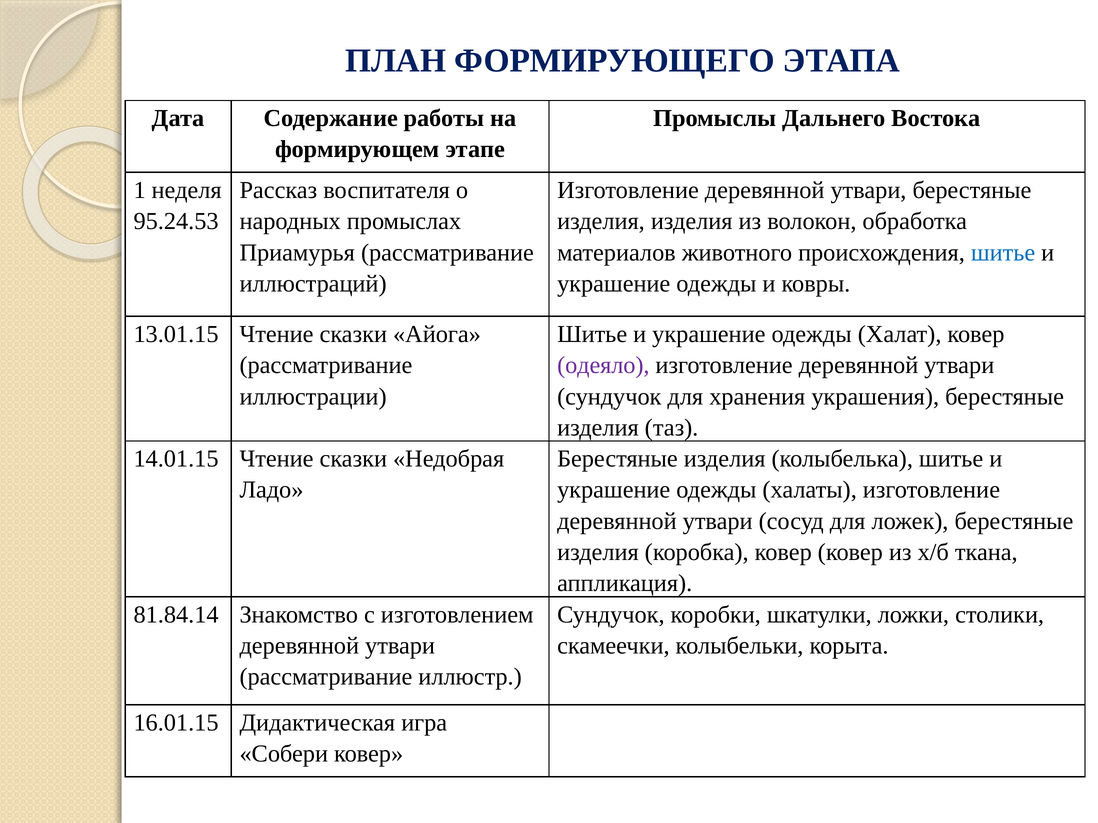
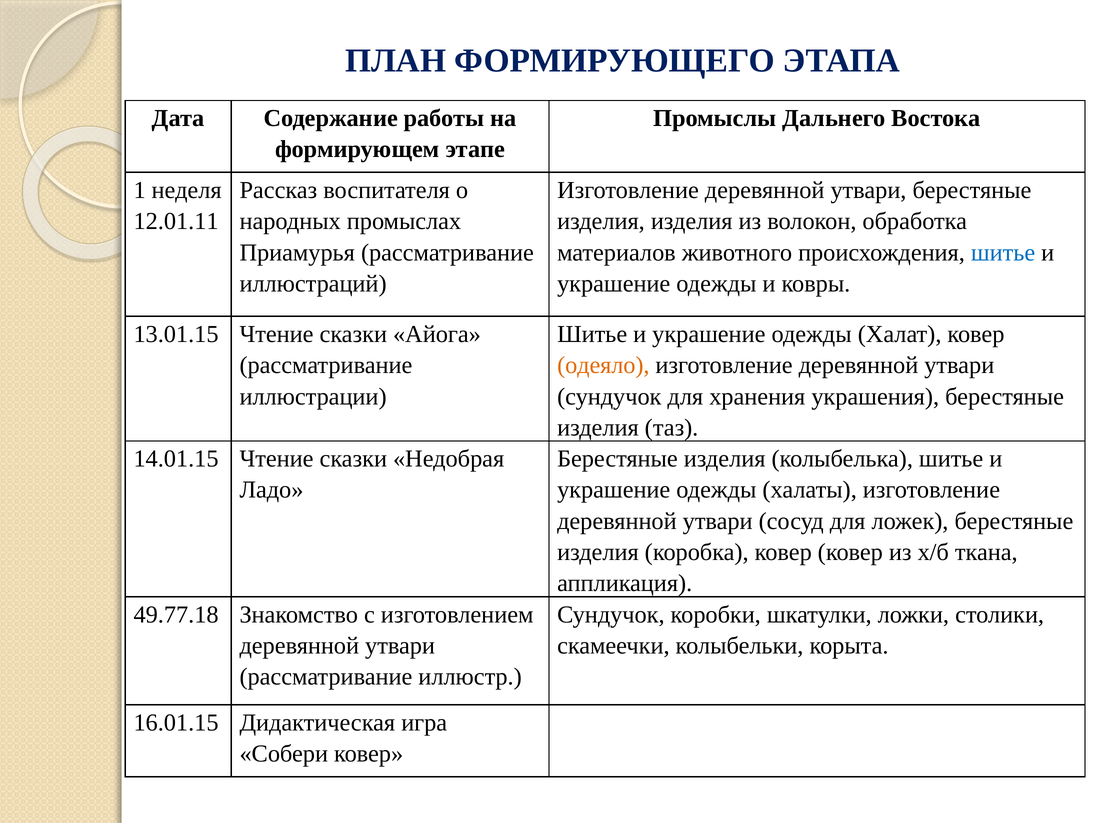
95.24.53: 95.24.53 -> 12.01.11
одеяло colour: purple -> orange
81.84.14: 81.84.14 -> 49.77.18
